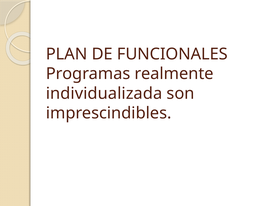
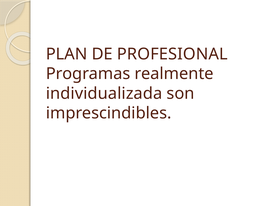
FUNCIONALES: FUNCIONALES -> PROFESIONAL
